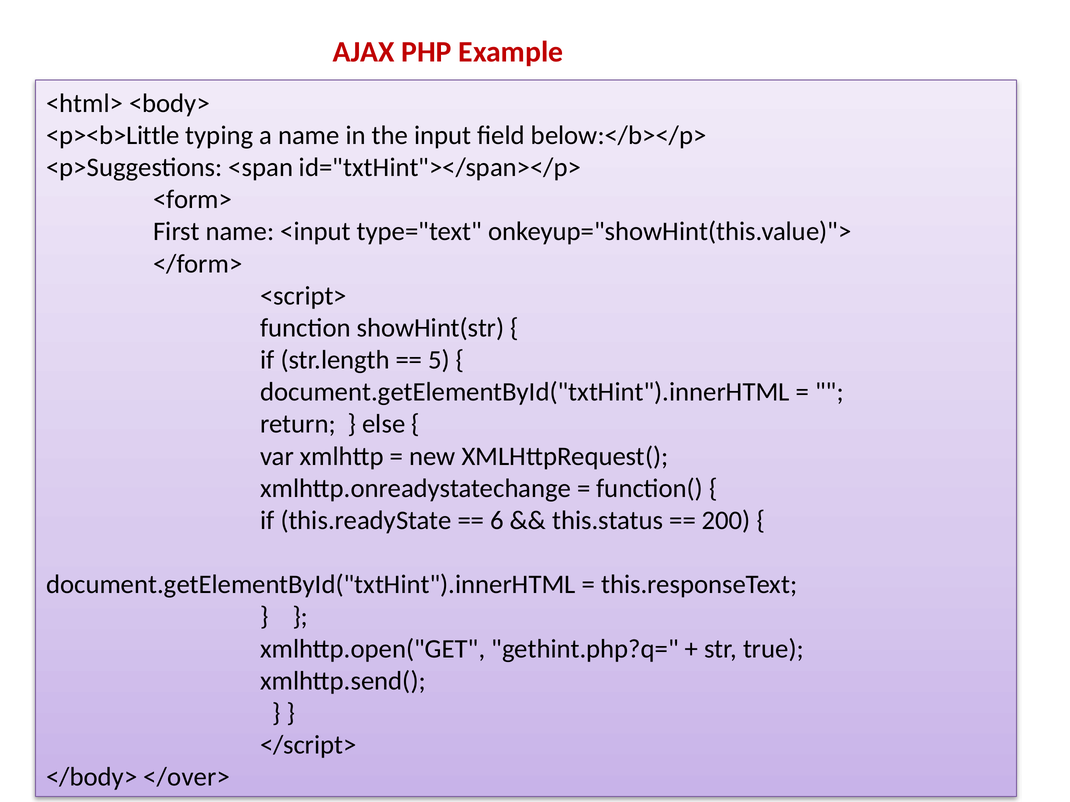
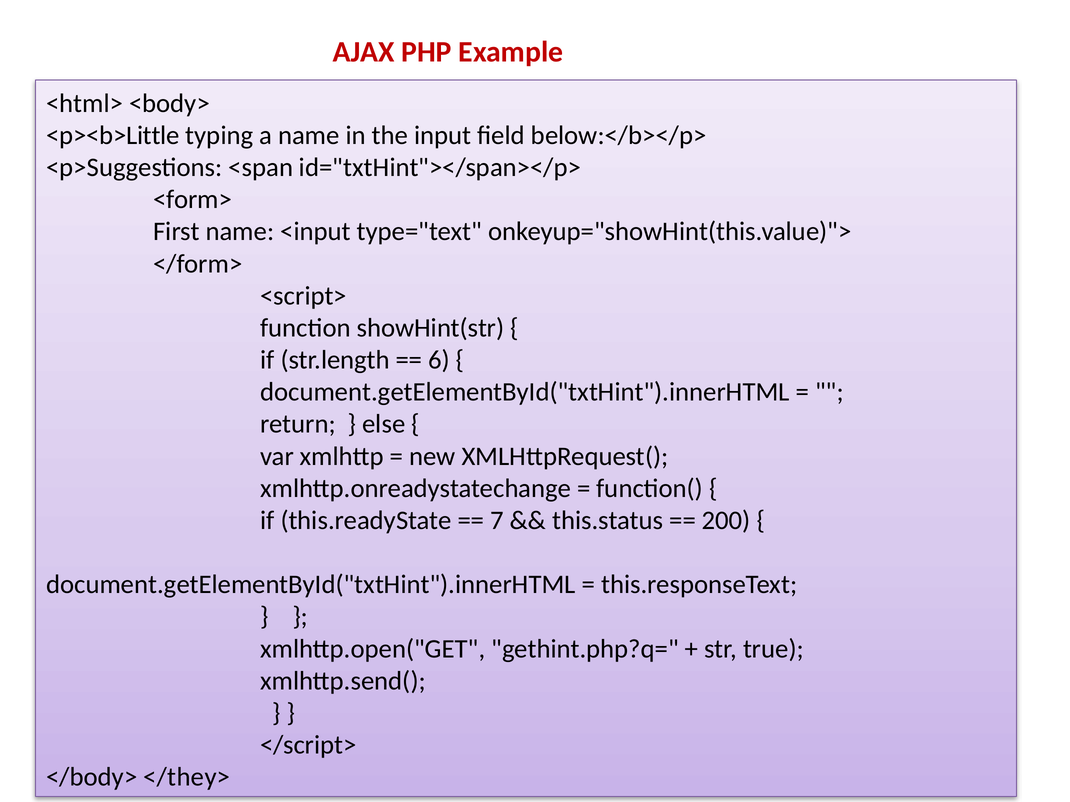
5: 5 -> 6
6: 6 -> 7
</over>: </over> -> </they>
